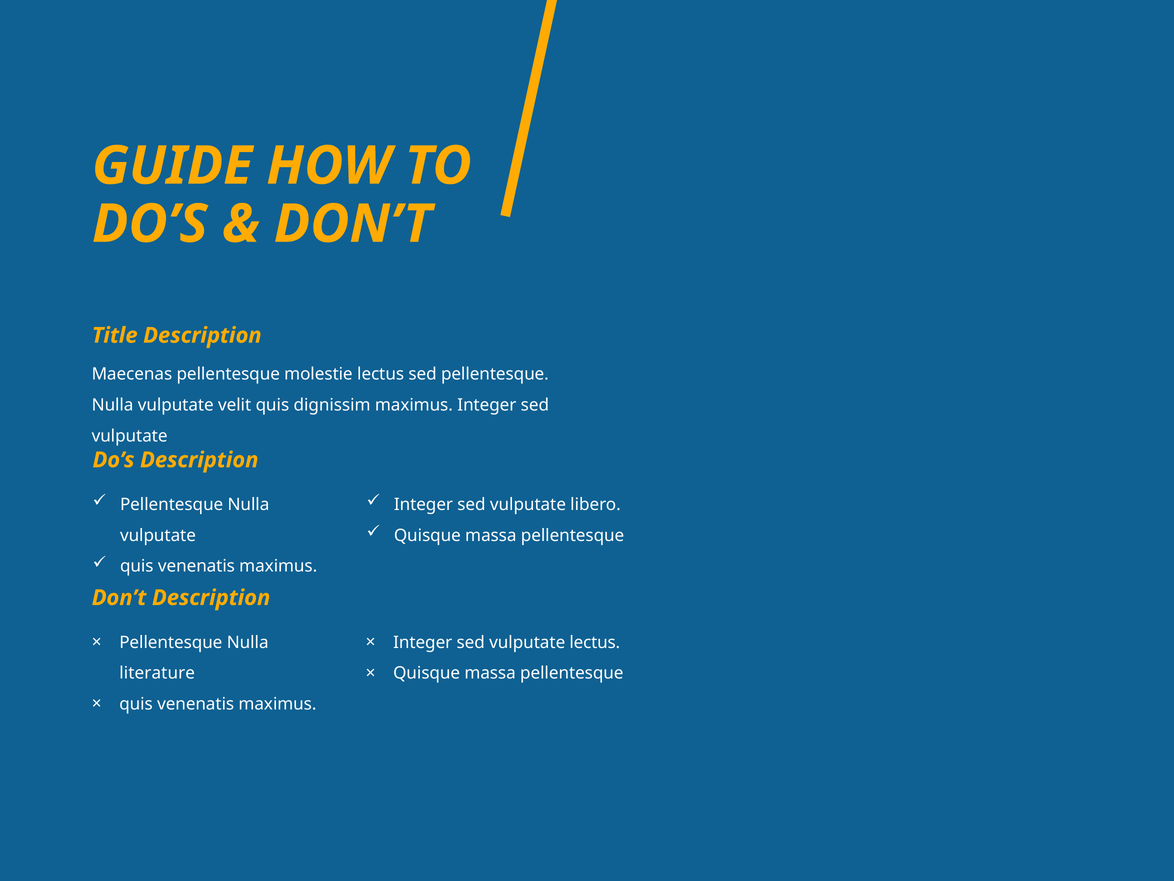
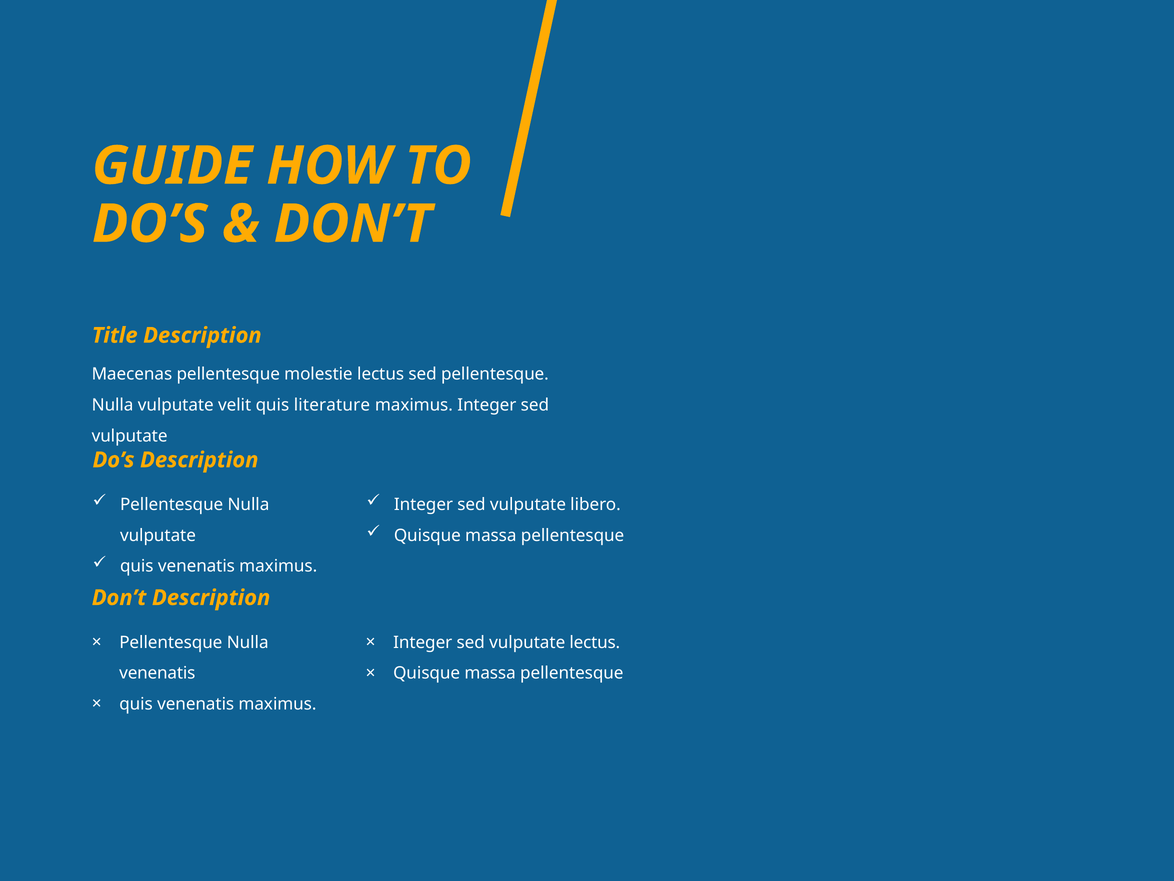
dignissim: dignissim -> literature
literature at (157, 673): literature -> venenatis
